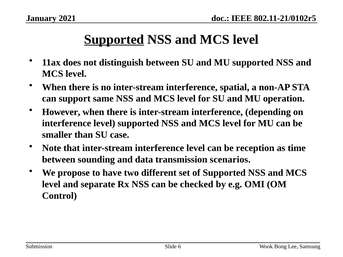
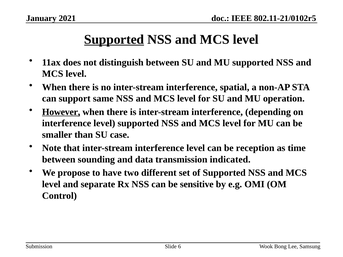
However underline: none -> present
scenarios: scenarios -> indicated
checked: checked -> sensitive
